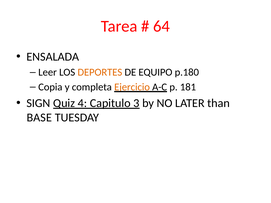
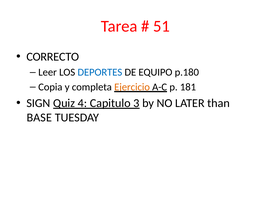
64: 64 -> 51
ENSALADA: ENSALADA -> CORRECTO
DEPORTES colour: orange -> blue
